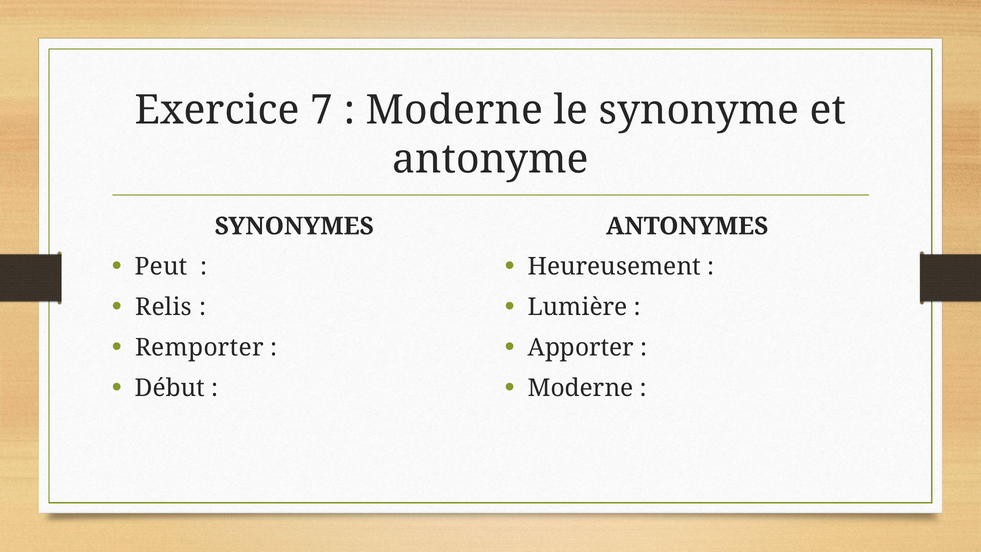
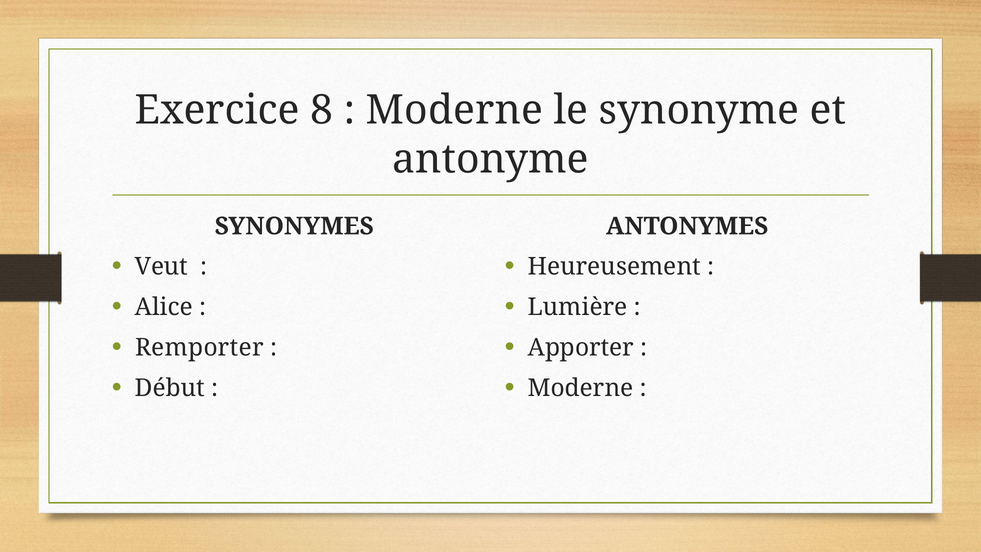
7: 7 -> 8
Peut: Peut -> Veut
Relis: Relis -> Alice
